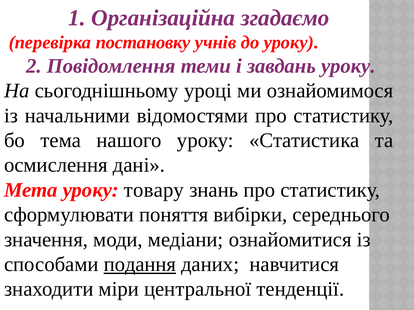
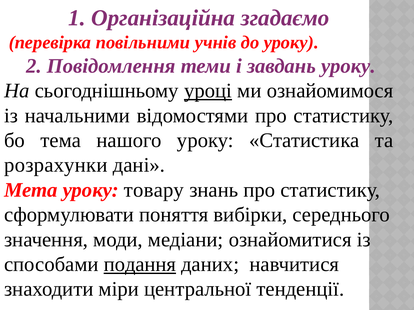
постановку: постановку -> повільними
уроці underline: none -> present
осмислення: осмислення -> розрахунки
